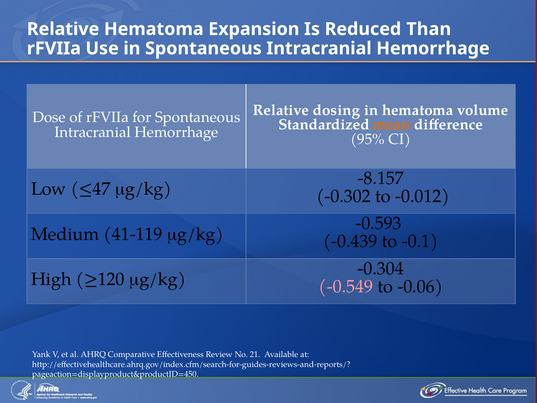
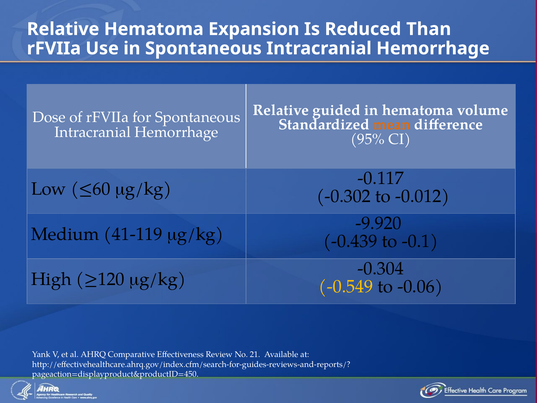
dosing: dosing -> guided
-8.157: -8.157 -> -0.117
≤47: ≤47 -> ≤60
-0.593: -0.593 -> -9.920
-0.549 colour: pink -> yellow
